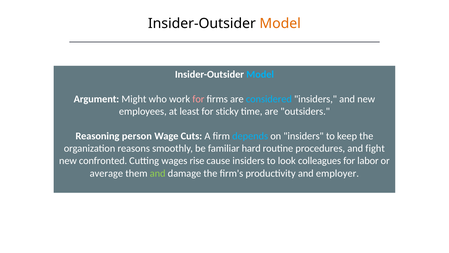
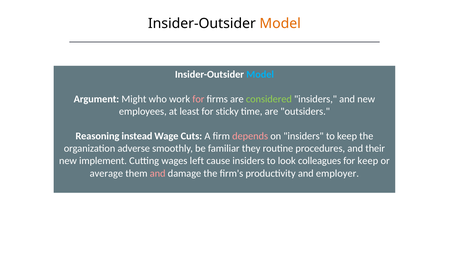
considered colour: light blue -> light green
person: person -> instead
depends colour: light blue -> pink
reasons: reasons -> adverse
hard: hard -> they
fight: fight -> their
confronted: confronted -> implement
rise: rise -> left
for labor: labor -> keep
and at (158, 173) colour: light green -> pink
